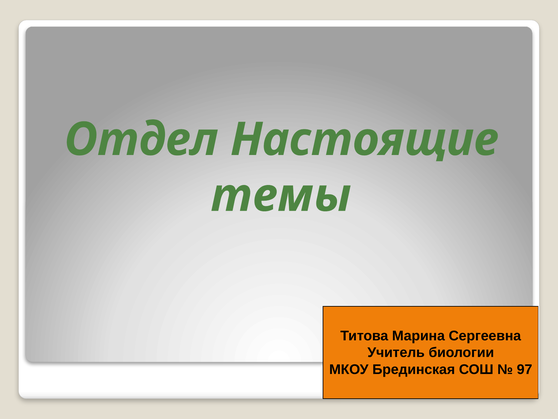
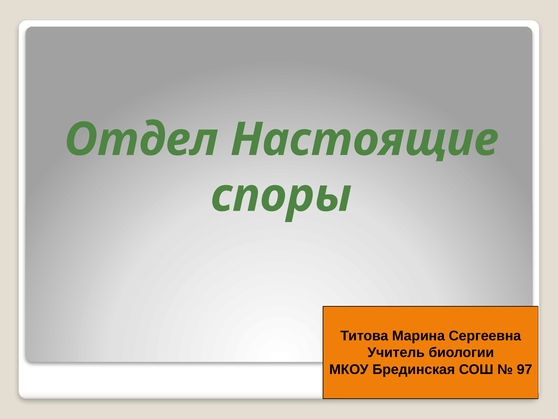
темы: темы -> споры
